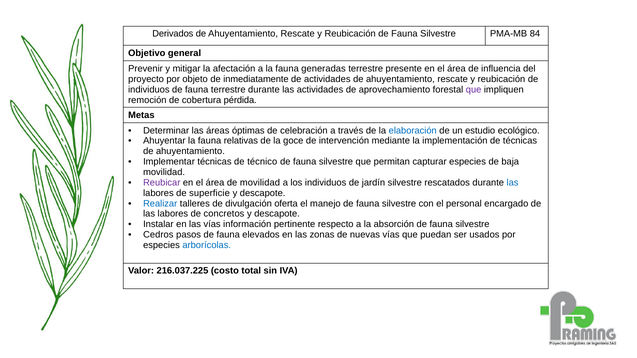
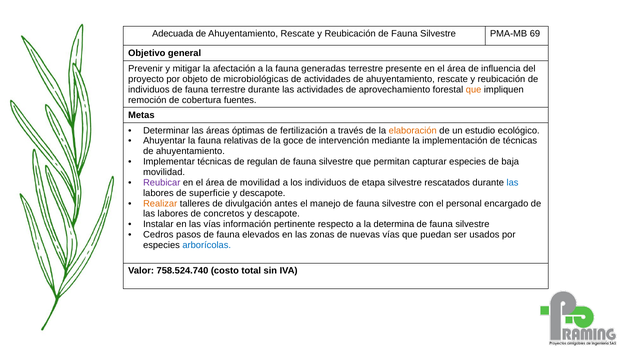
Derivados: Derivados -> Adecuada
84: 84 -> 69
inmediatamente: inmediatamente -> microbiológicas
que at (474, 90) colour: purple -> orange
pérdida: pérdida -> fuentes
celebración: celebración -> fertilización
elaboración colour: blue -> orange
técnico: técnico -> regulan
jardín: jardín -> etapa
Realizar colour: blue -> orange
oferta: oferta -> antes
absorción: absorción -> determina
216.037.225: 216.037.225 -> 758.524.740
